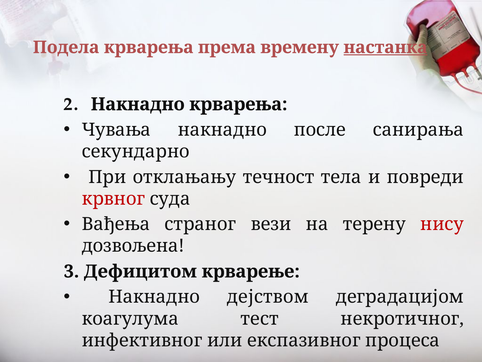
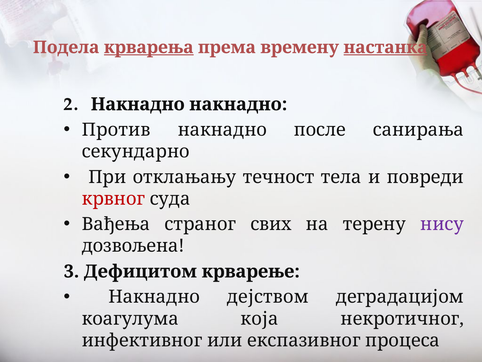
крварења at (149, 47) underline: none -> present
Накнадно крварења: крварења -> накнадно
Чувања: Чувања -> Против
вези: вези -> свих
нису colour: red -> purple
тест: тест -> која
